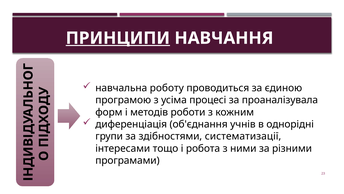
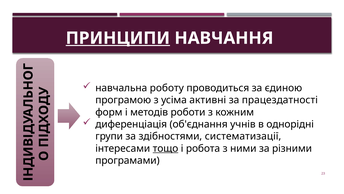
процесі: процесі -> активні
проаналізувала: проаналізувала -> працездатності
тощо underline: none -> present
